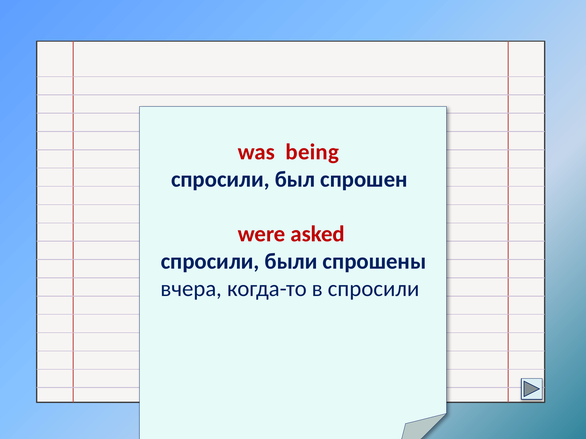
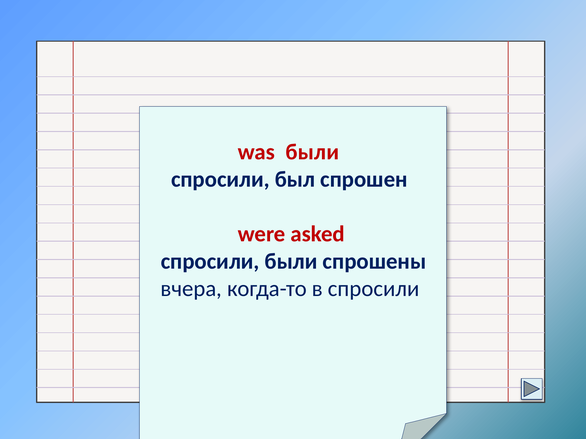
was being: being -> были
